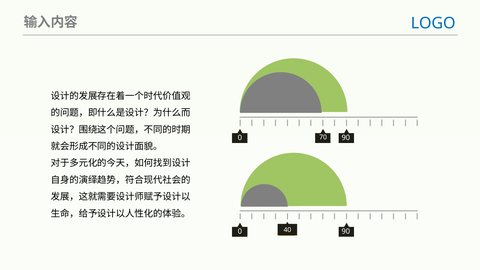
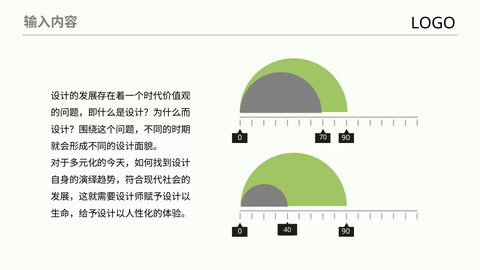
LOGO colour: blue -> black
